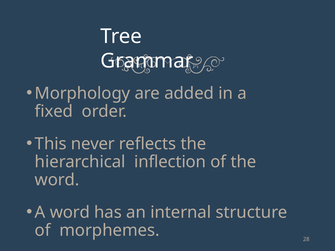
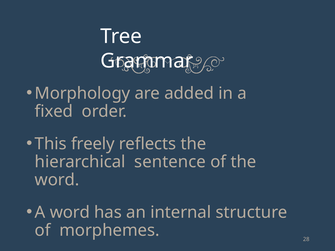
never: never -> freely
inflection: inflection -> sentence
